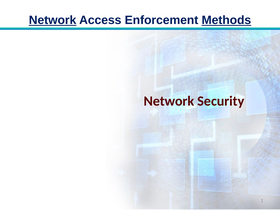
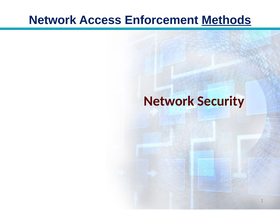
Network at (53, 20) underline: present -> none
